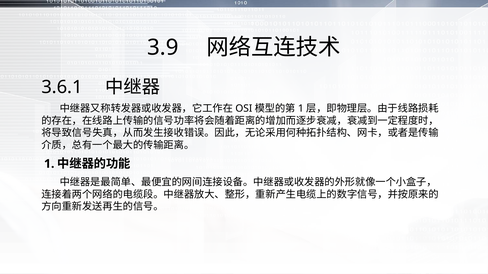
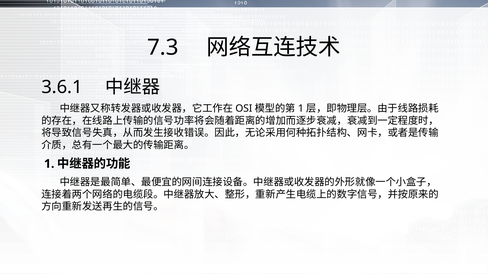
3.9: 3.9 -> 7.3
